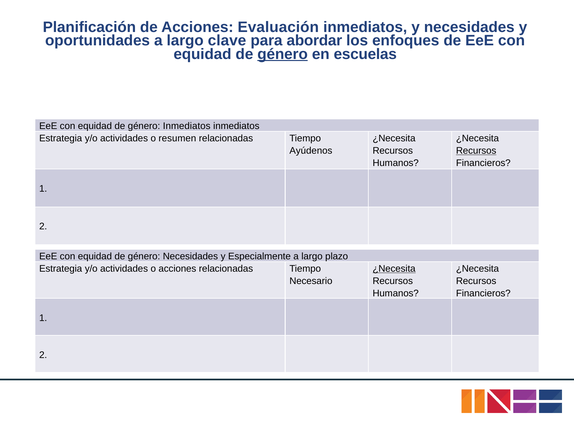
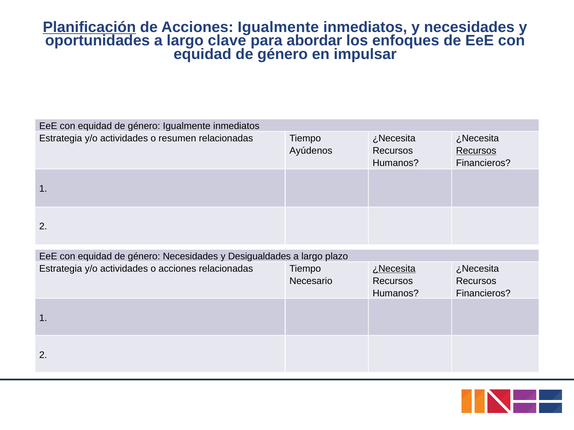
Planificación underline: none -> present
Acciones Evaluación: Evaluación -> Igualmente
género at (283, 54) underline: present -> none
escuelas: escuelas -> impulsar
género Inmediatos: Inmediatos -> Igualmente
Especialmente: Especialmente -> Desigualdades
